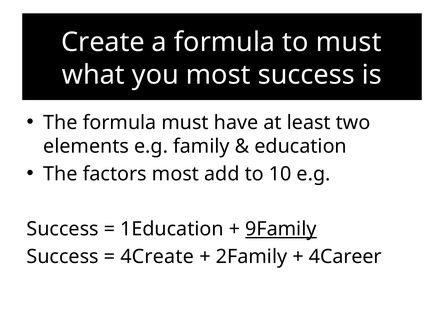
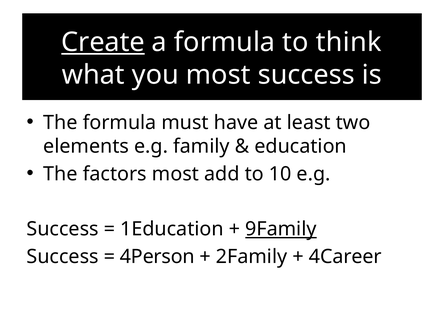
Create underline: none -> present
to must: must -> think
4Create: 4Create -> 4Person
